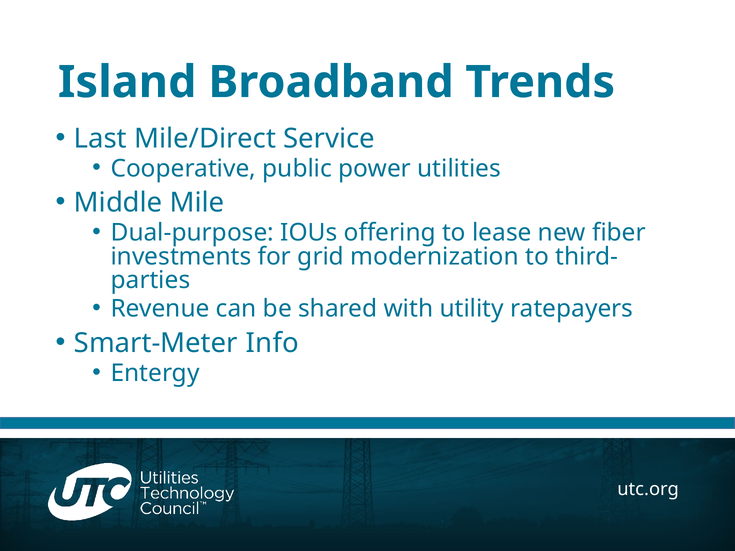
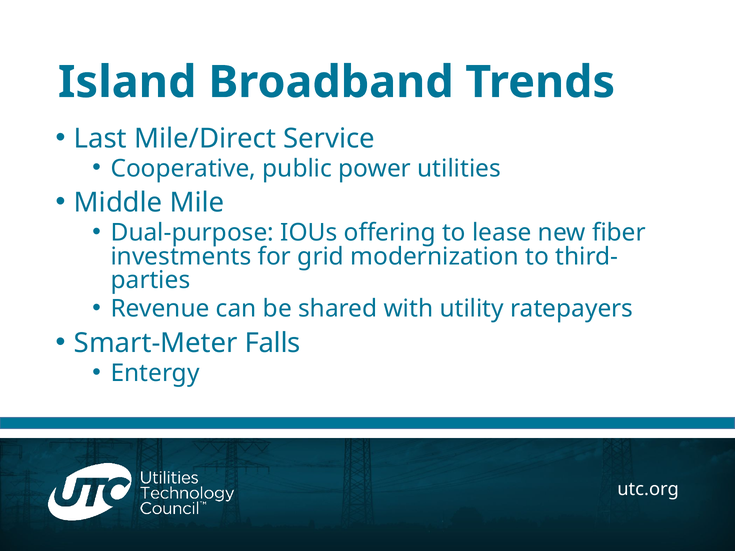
Info: Info -> Falls
